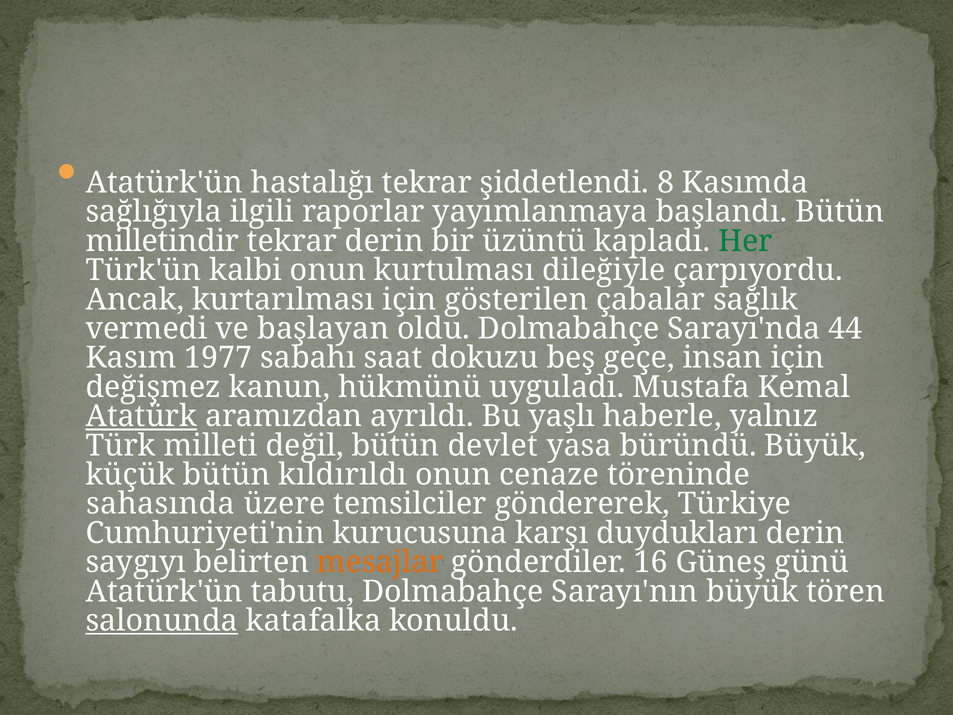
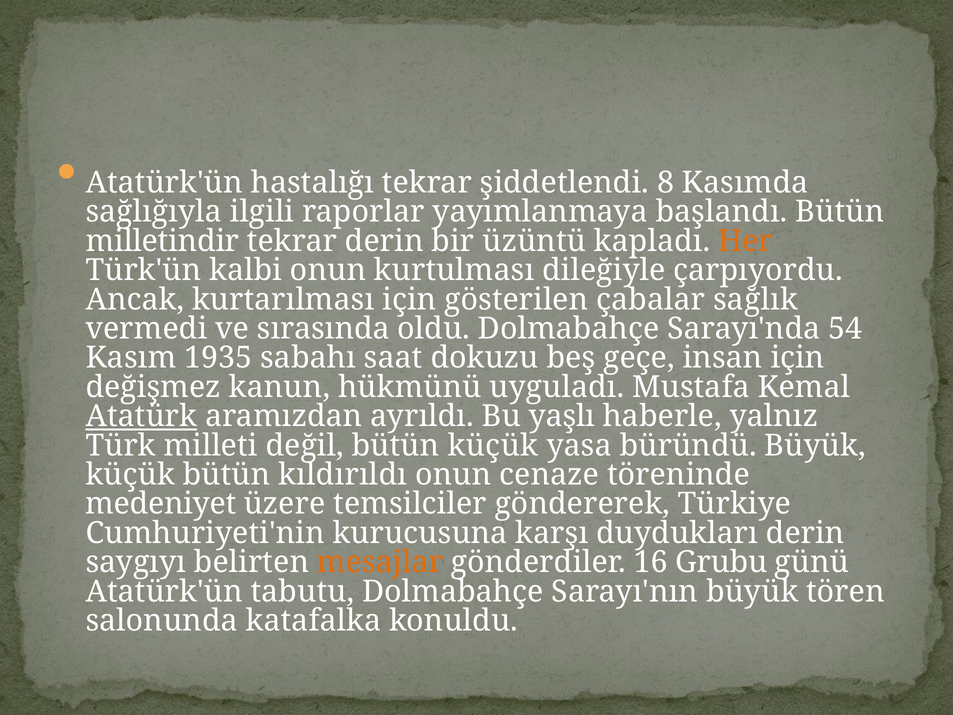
Her colour: green -> orange
başlayan: başlayan -> sırasında
44: 44 -> 54
1977: 1977 -> 1935
bütün devlet: devlet -> küçük
sahasında: sahasında -> medeniyet
Güneş: Güneş -> Grubu
salonunda underline: present -> none
